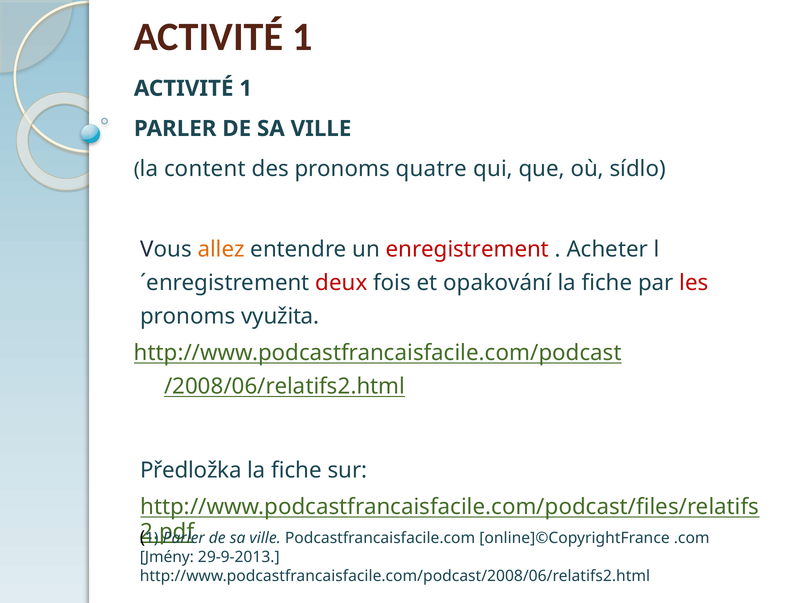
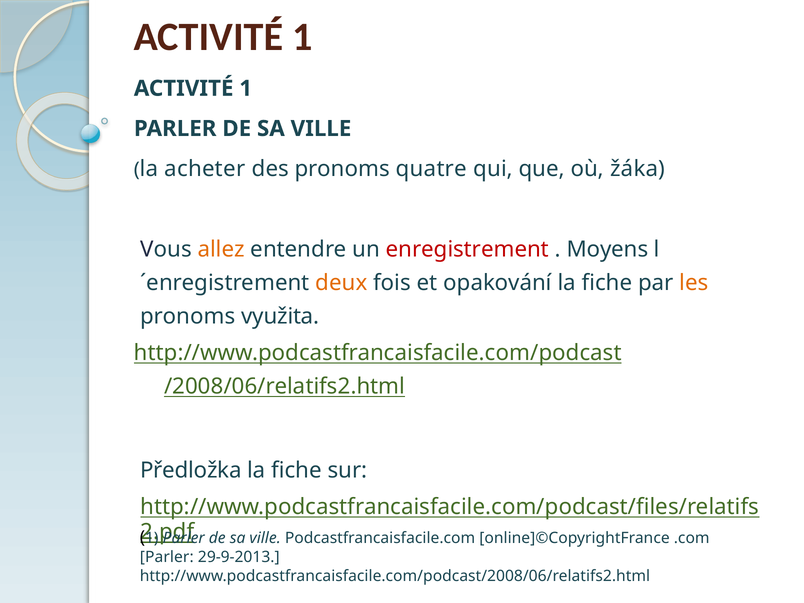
content: content -> acheter
sídlo: sídlo -> žáka
Acheter: Acheter -> Moyens
deux colour: red -> orange
les colour: red -> orange
Jmény at (167, 557): Jmény -> Parler
